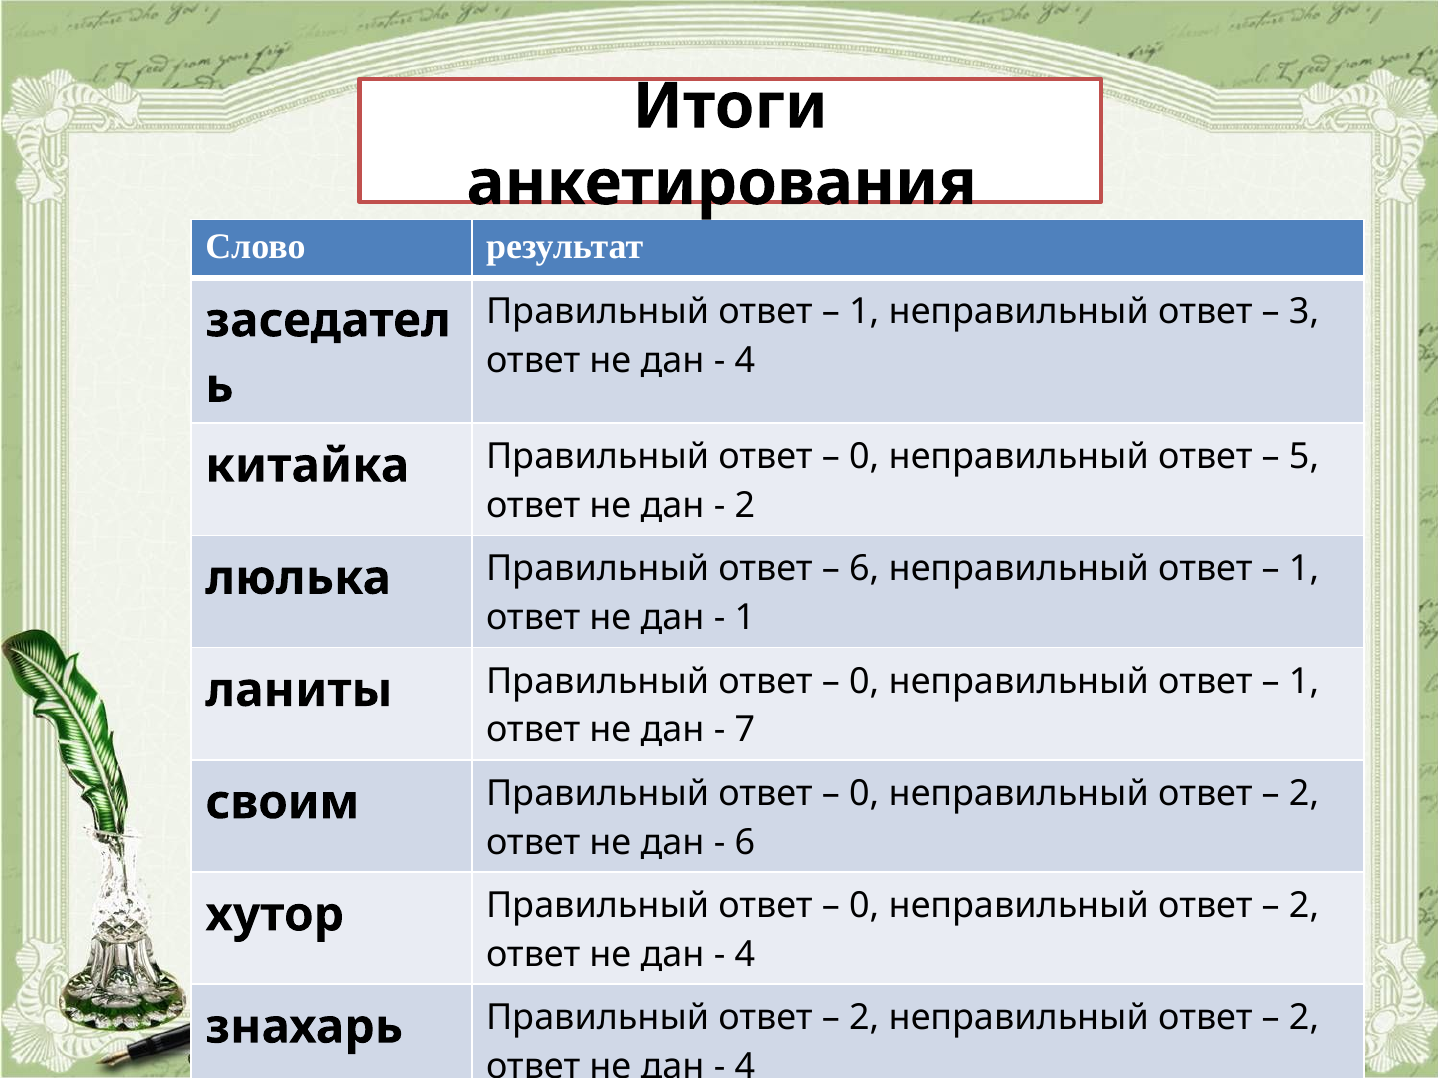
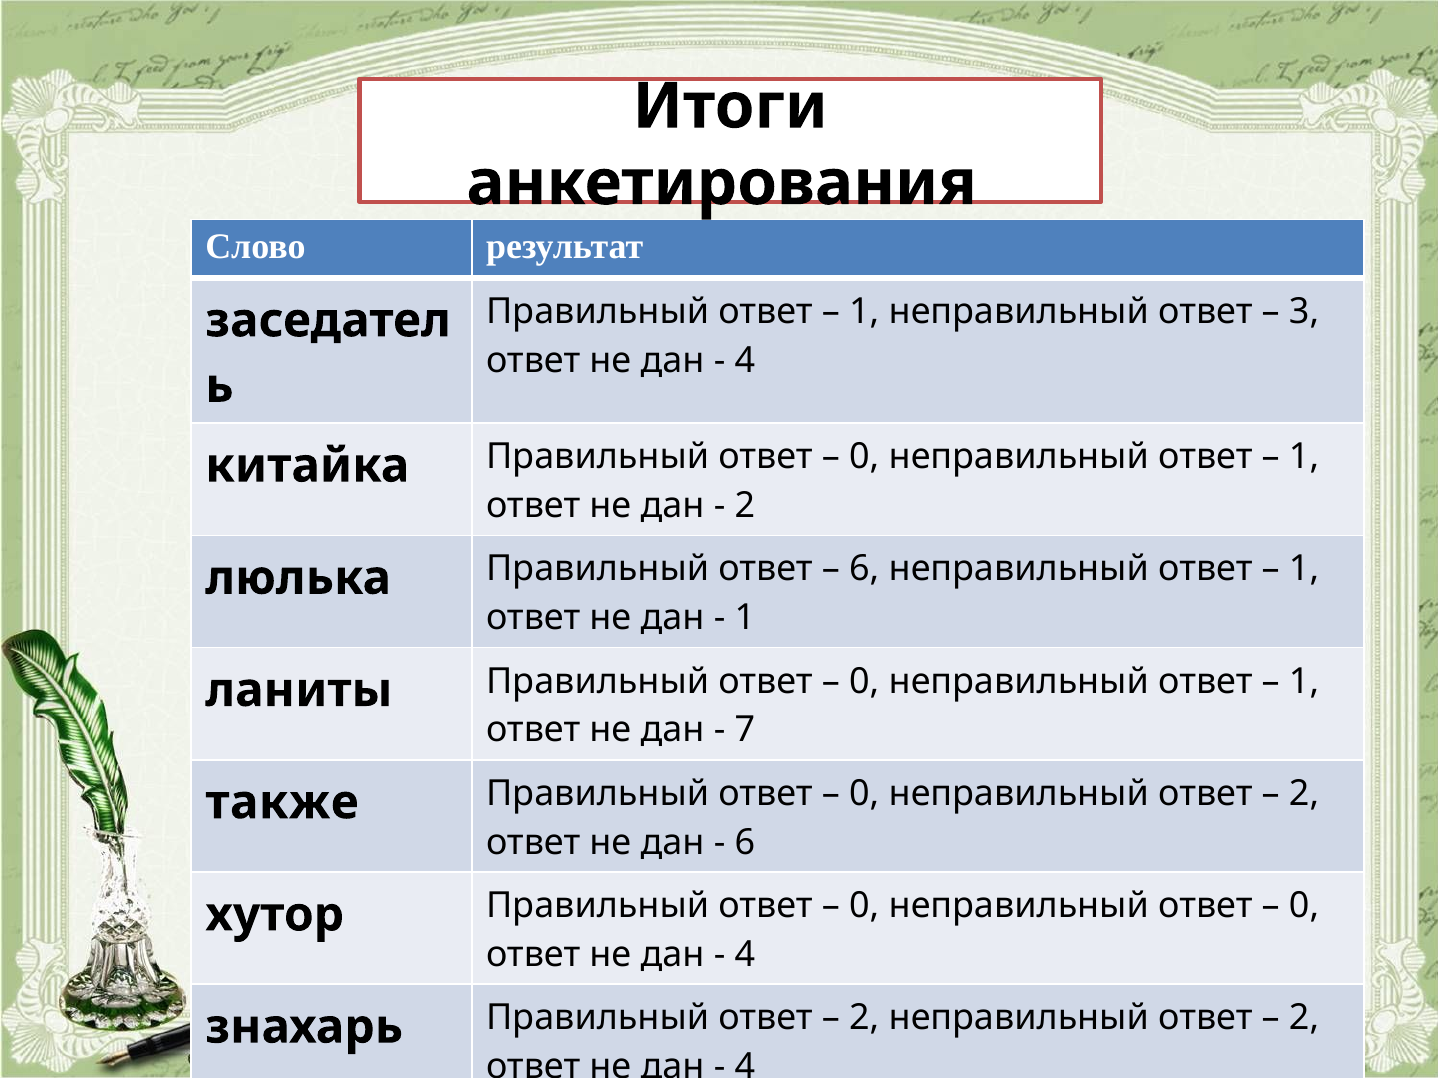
5 at (1304, 457): 5 -> 1
своим: своим -> также
2 at (1304, 906): 2 -> 0
